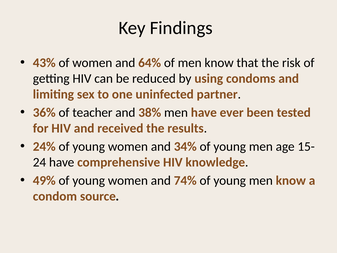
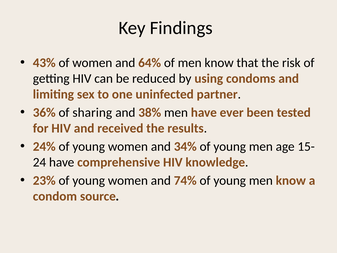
teacher: teacher -> sharing
49%: 49% -> 23%
